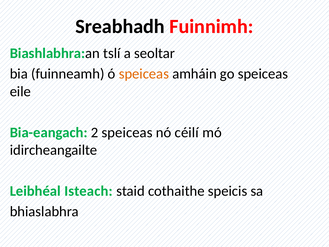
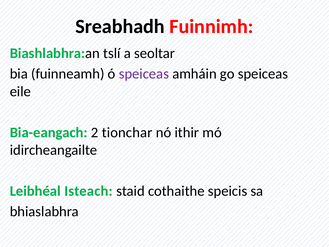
speiceas at (144, 74) colour: orange -> purple
2 speiceas: speiceas -> tionchar
céilí: céilí -> ithir
